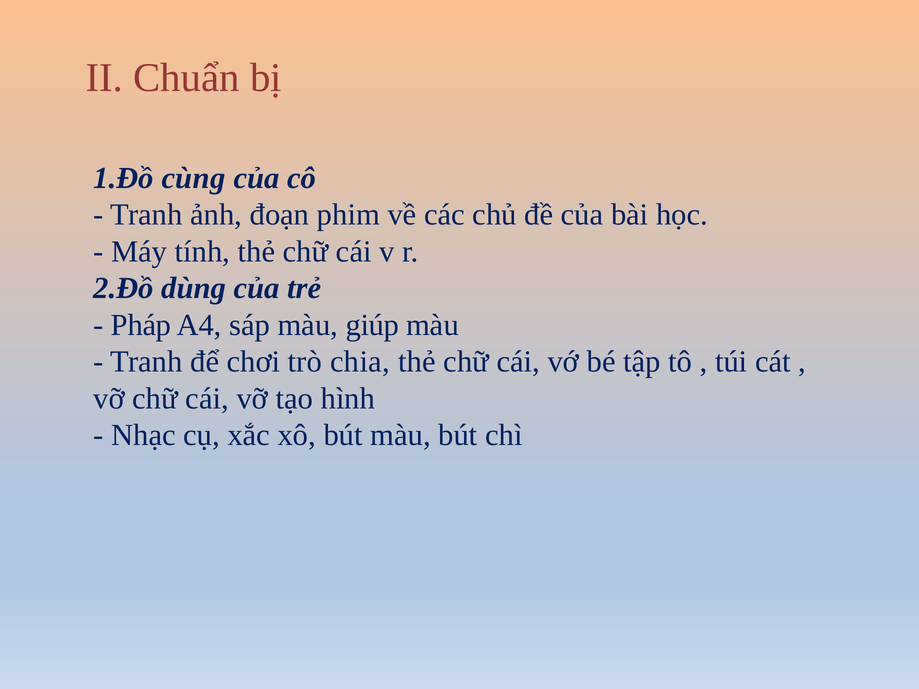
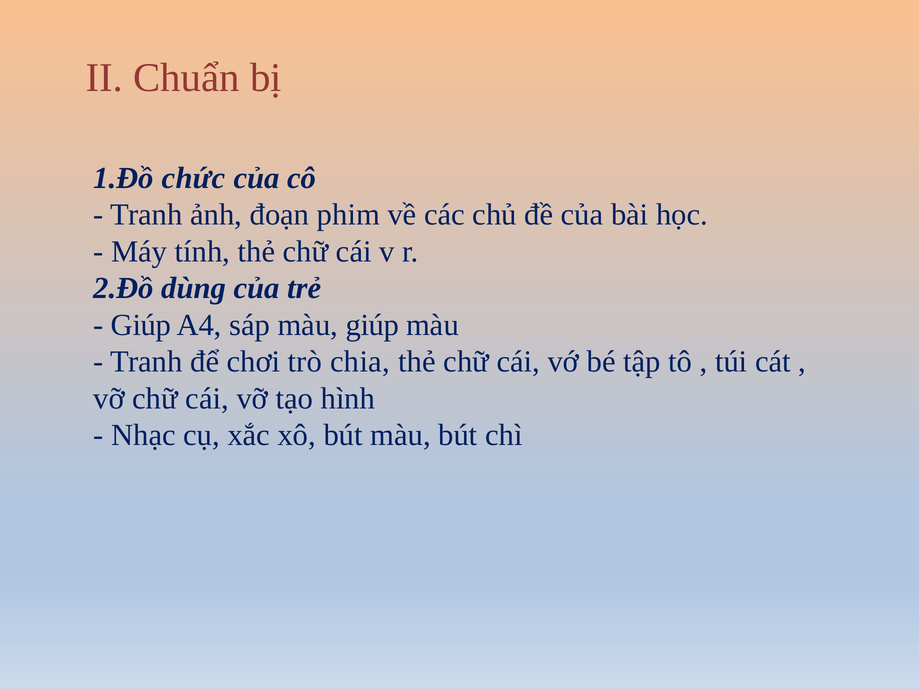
cùng: cùng -> chức
Pháp at (141, 325): Pháp -> Giúp
